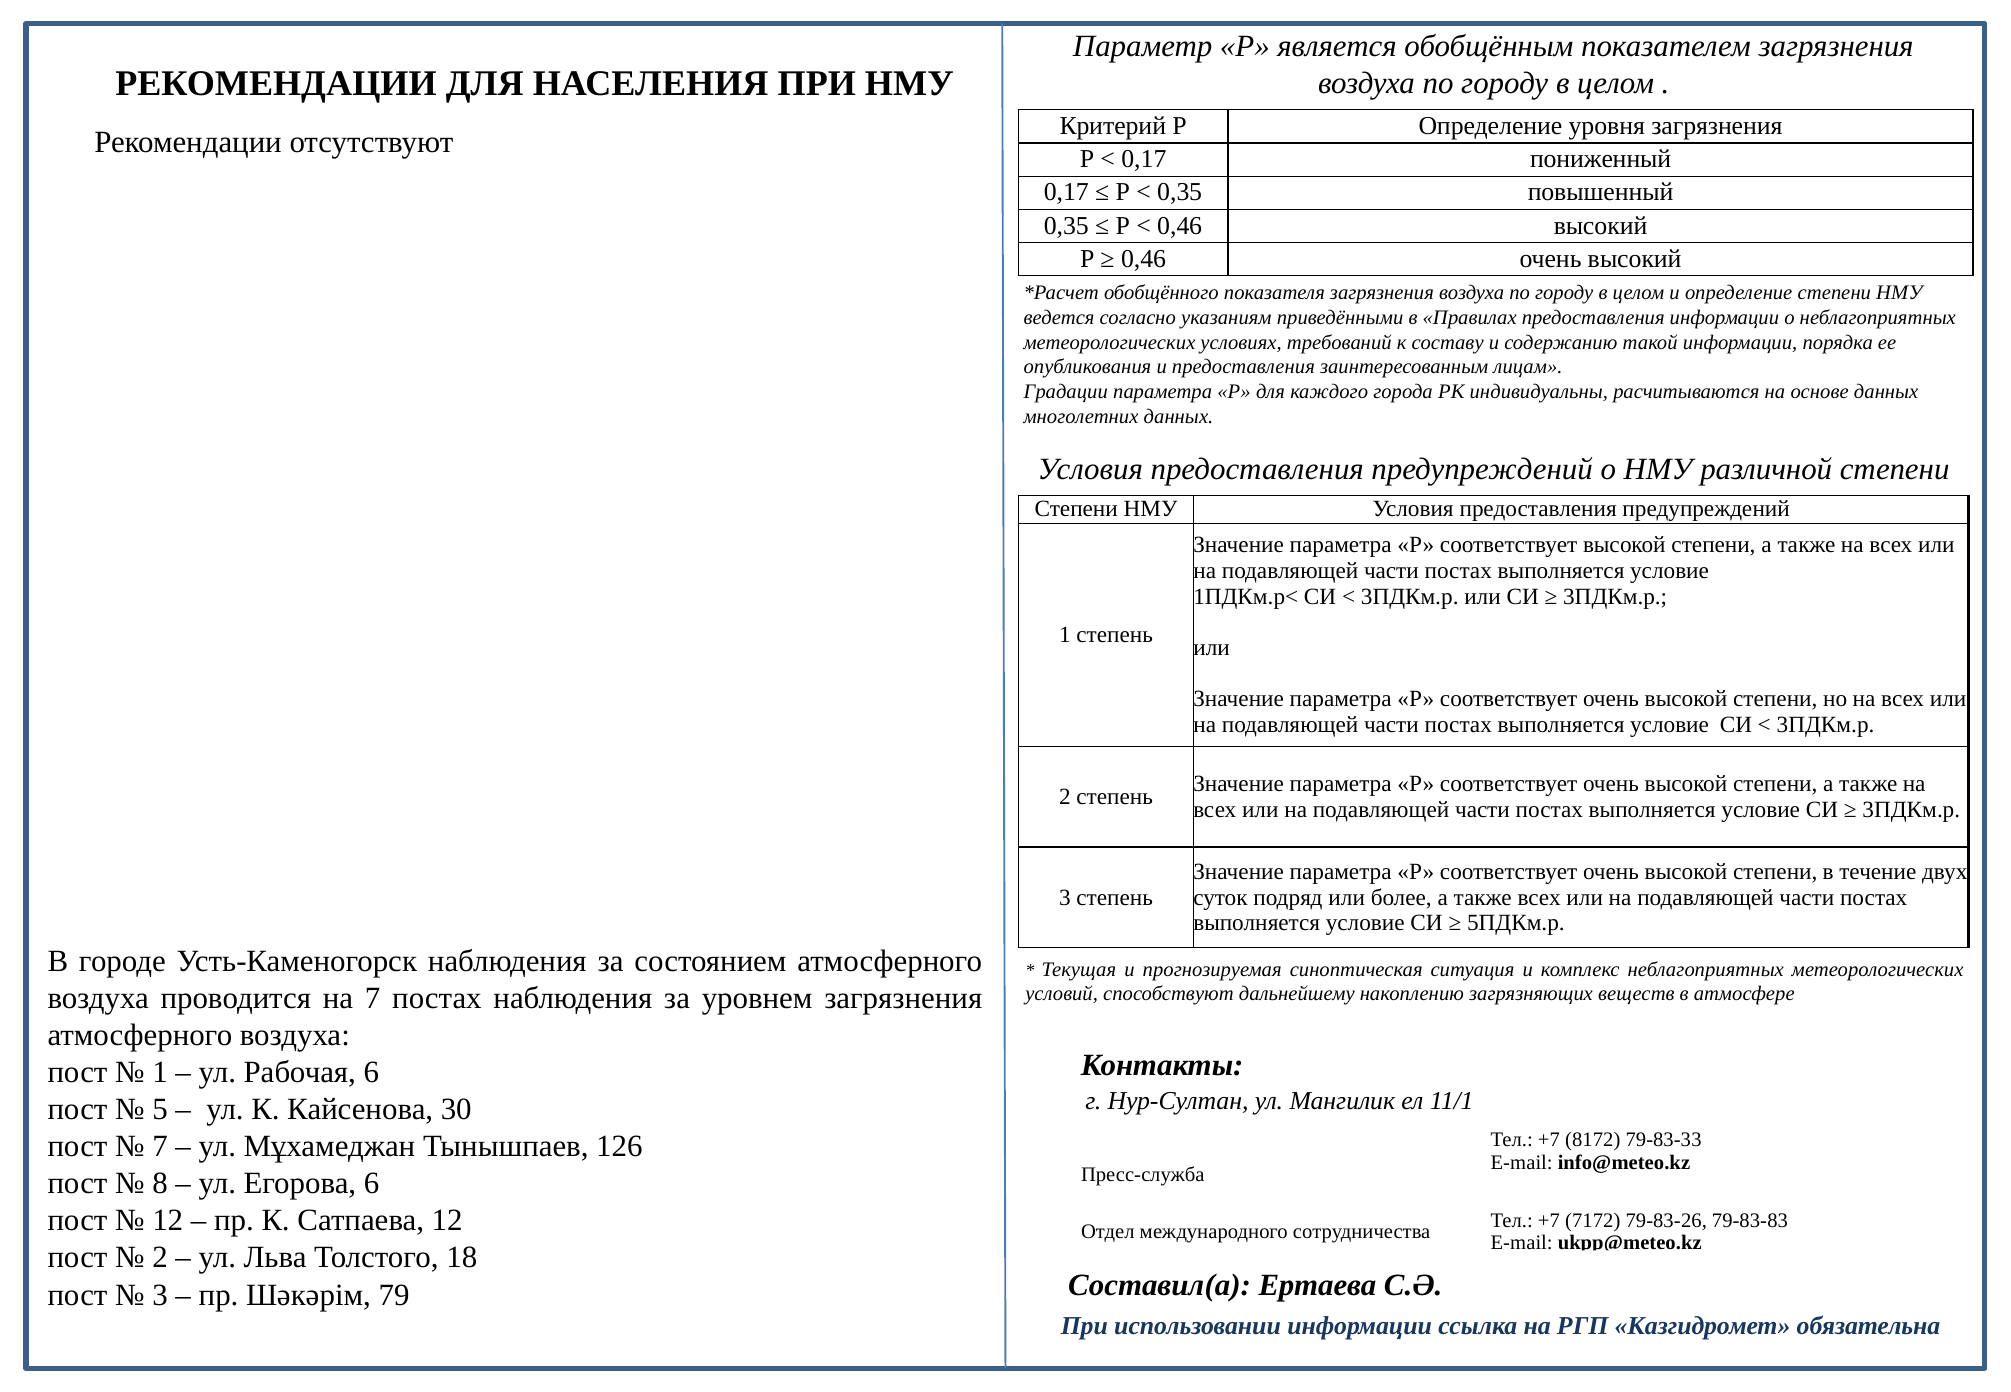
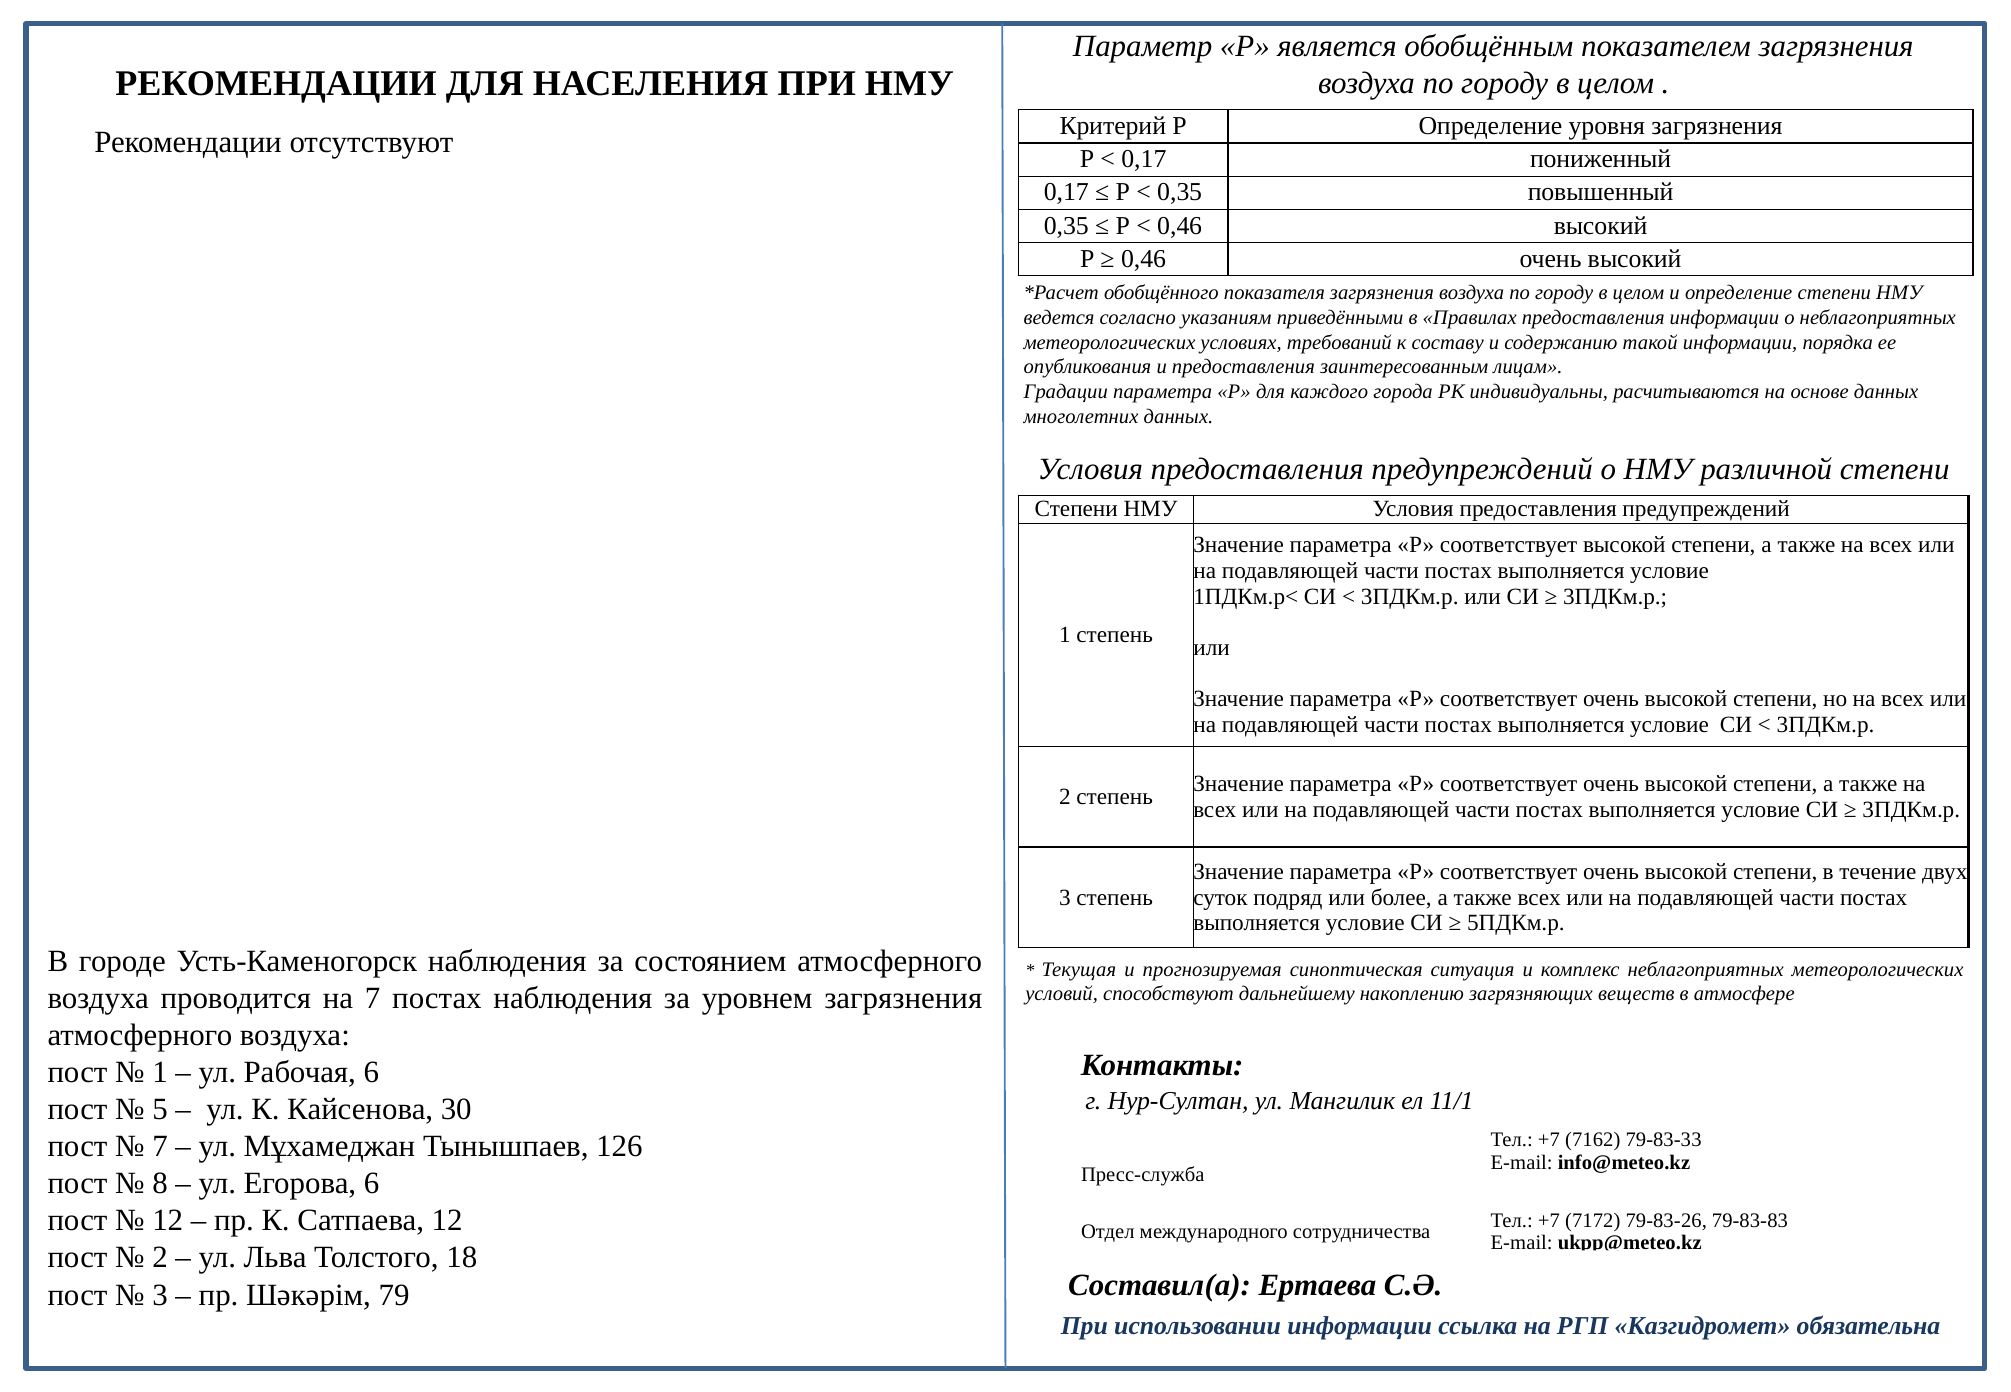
8172: 8172 -> 7162
